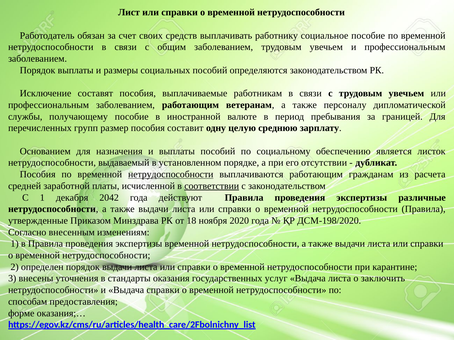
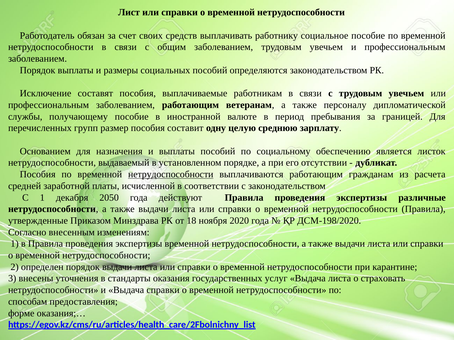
соответствии underline: present -> none
2042: 2042 -> 2050
заключить: заключить -> страховать
